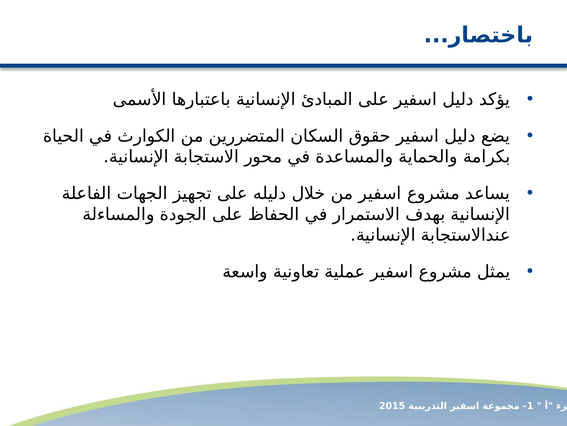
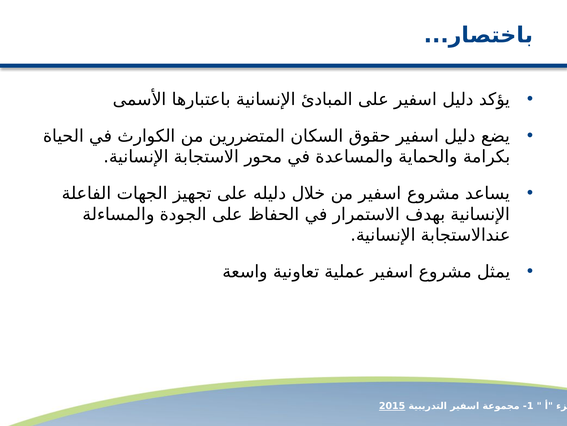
2015 underline: none -> present
